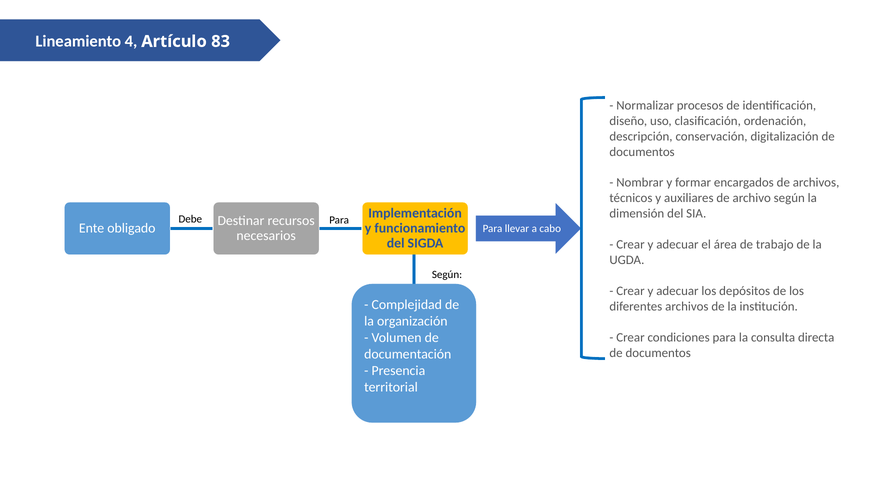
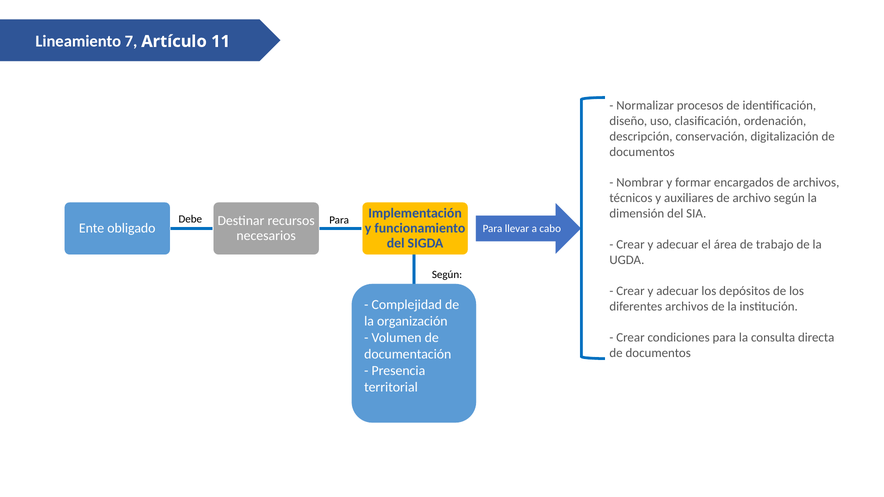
4: 4 -> 7
83: 83 -> 11
